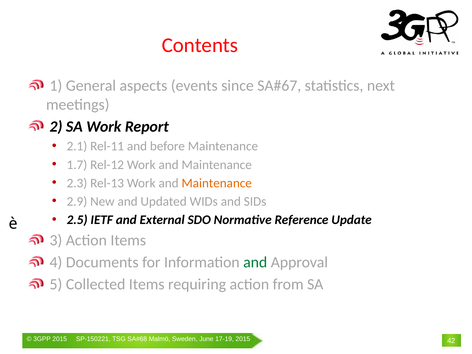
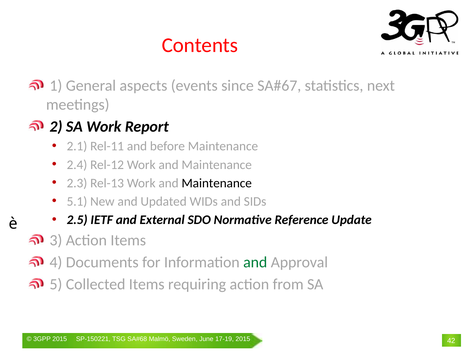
1.7: 1.7 -> 2.4
Maintenance at (217, 183) colour: orange -> black
2.9: 2.9 -> 5.1
